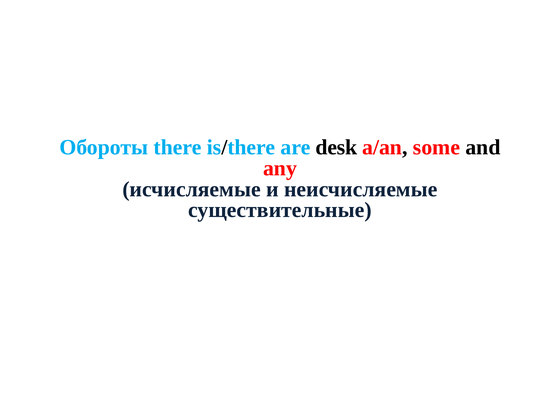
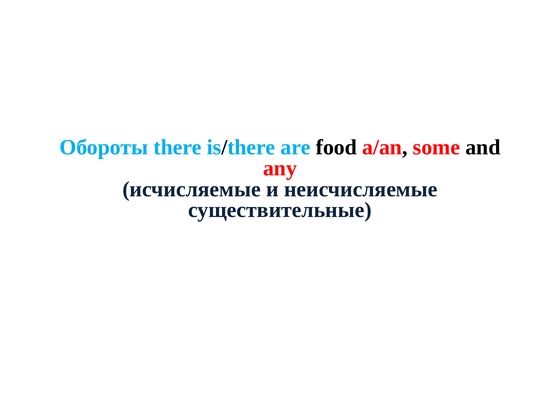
desk: desk -> food
